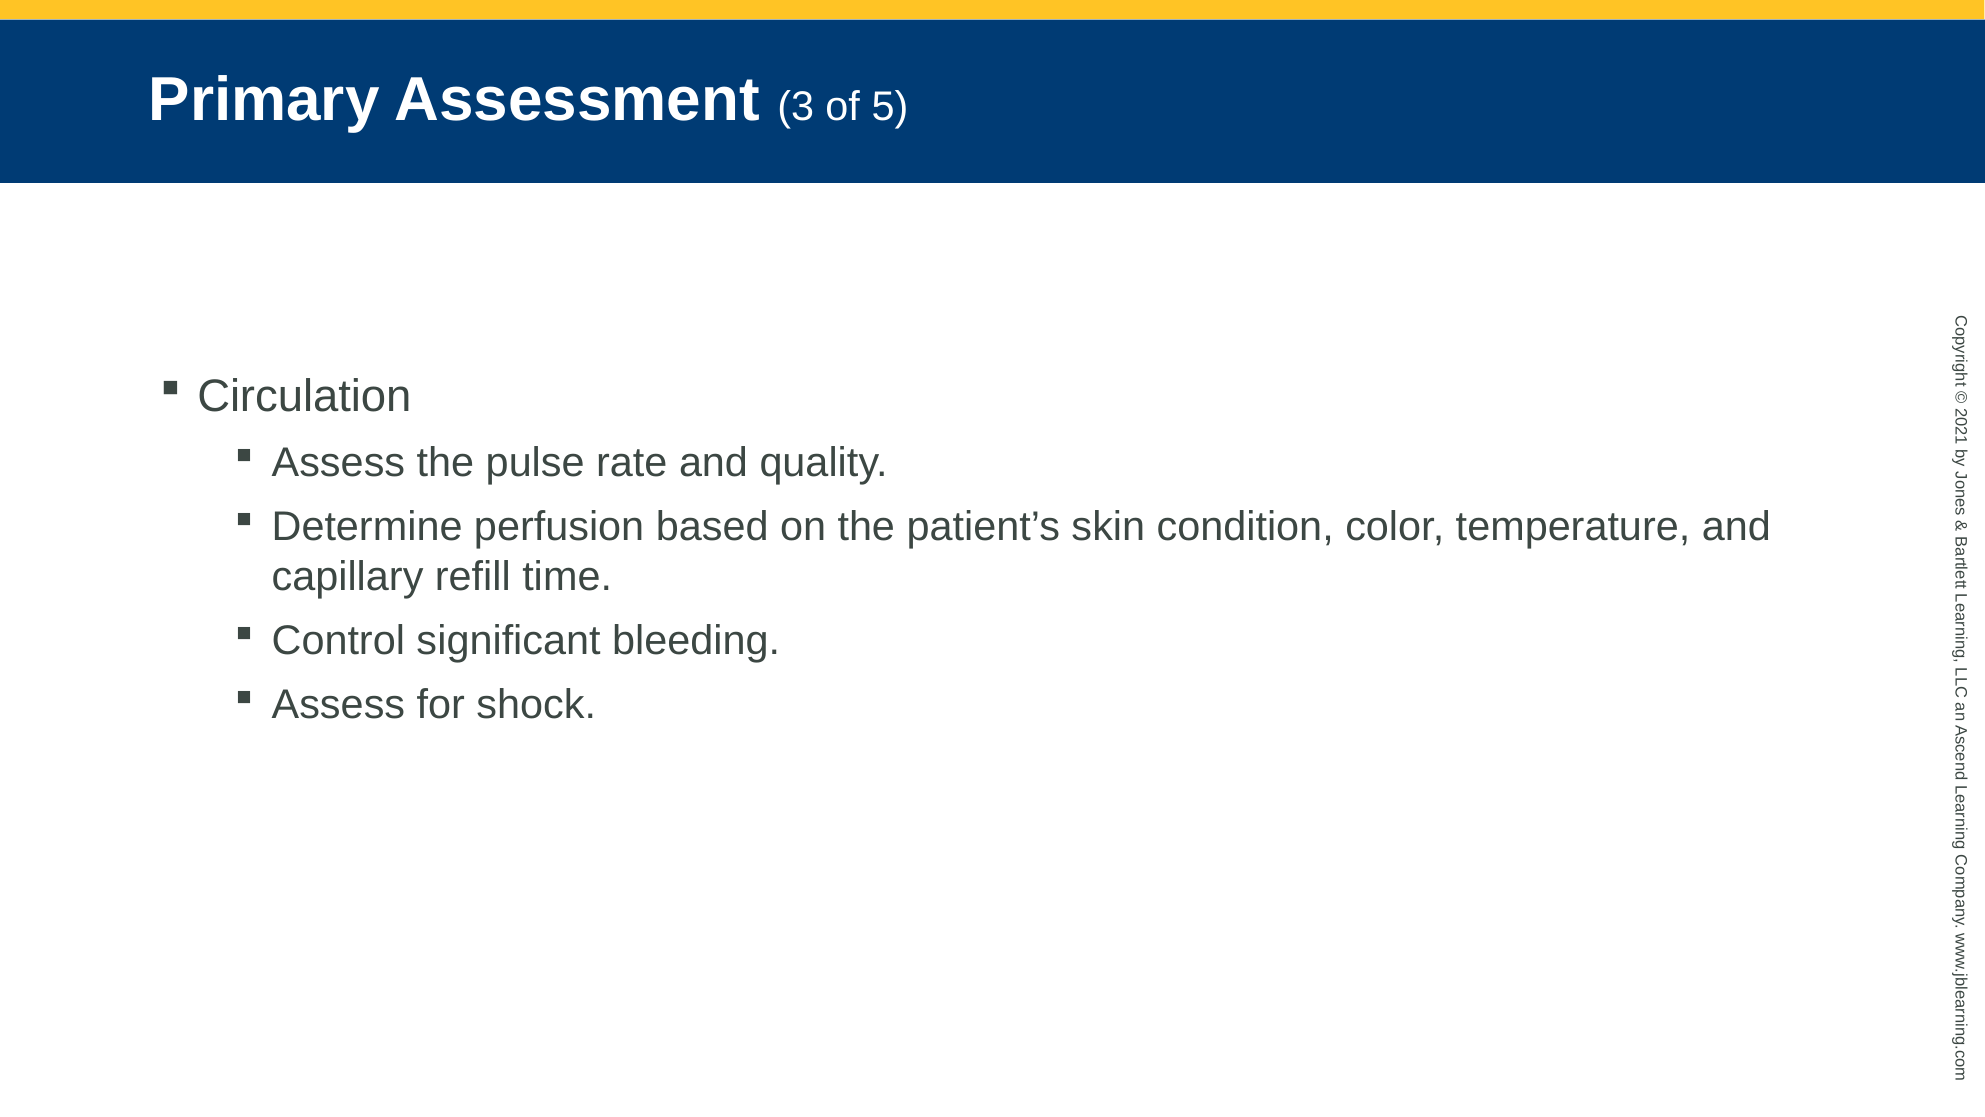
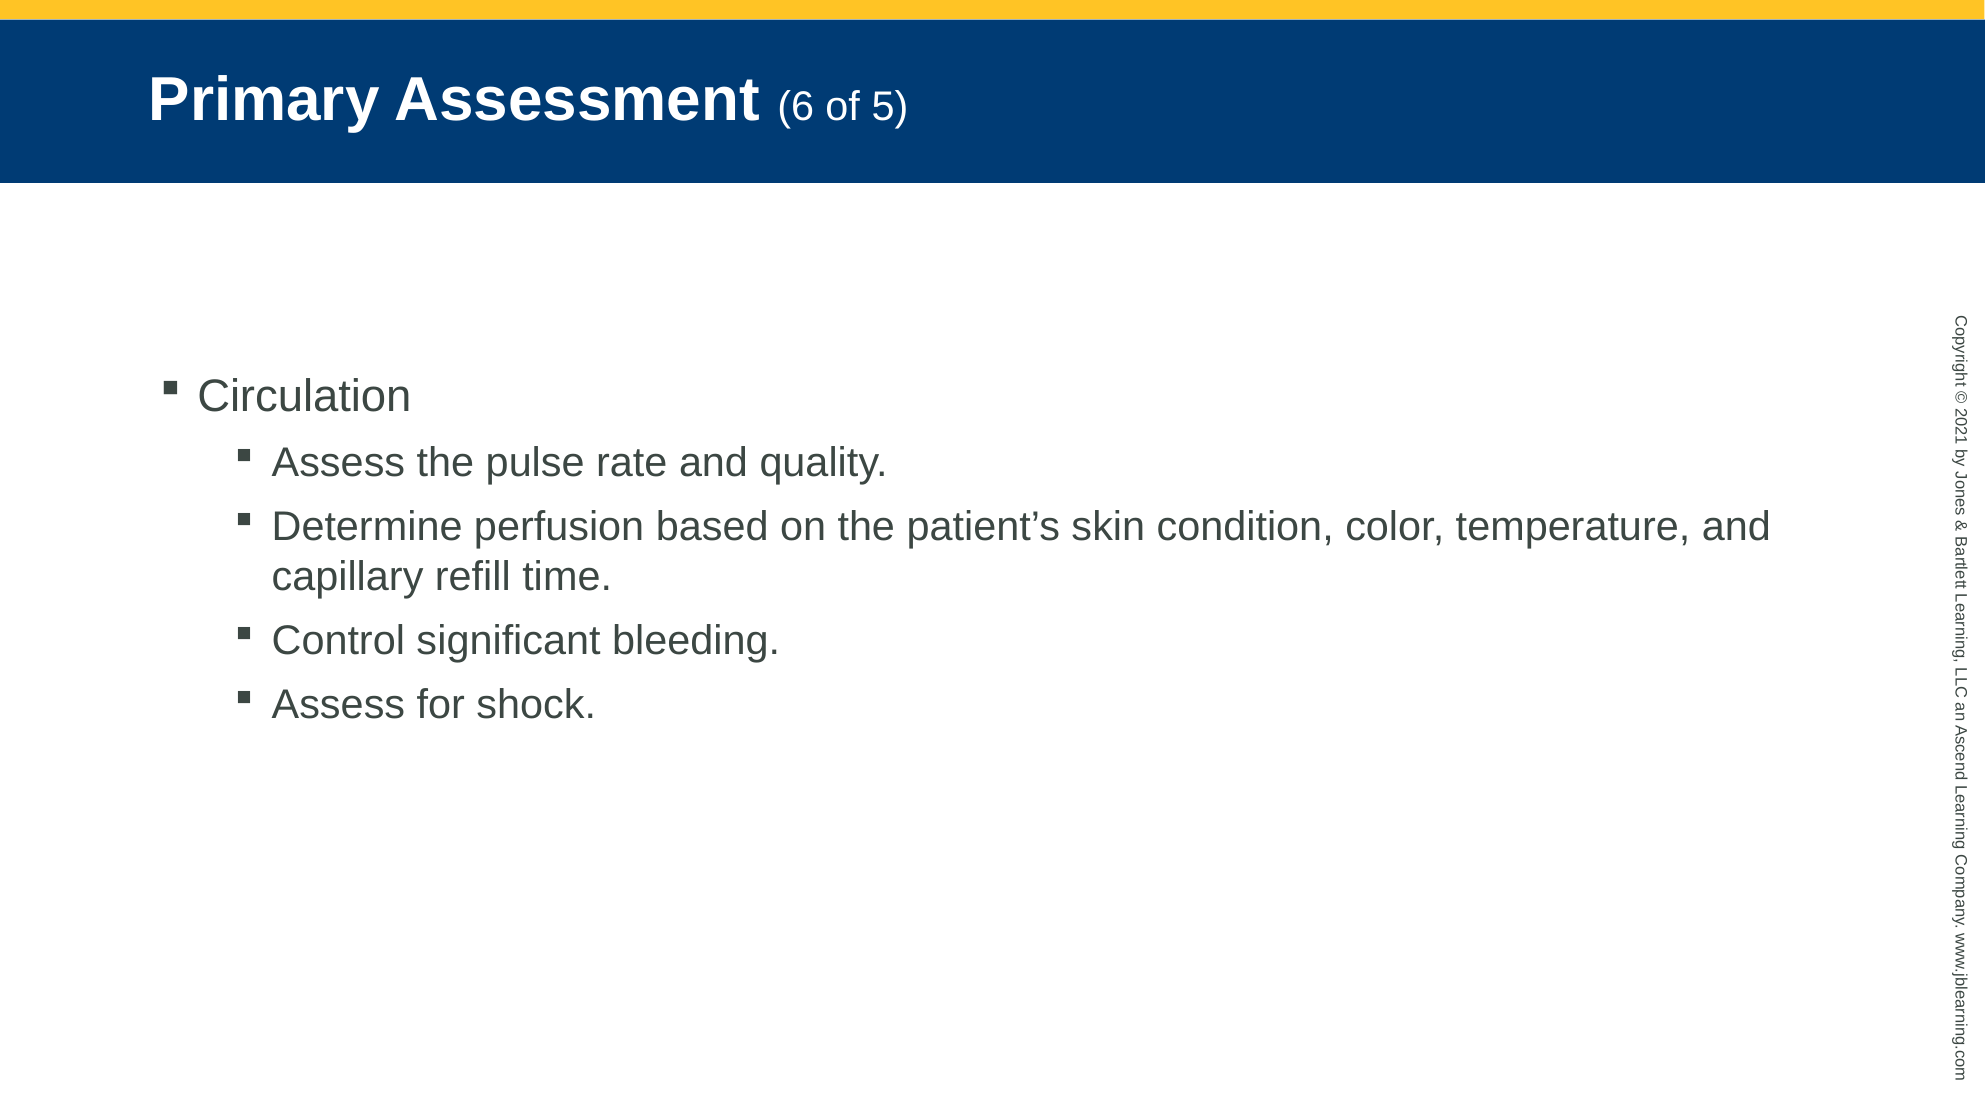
3: 3 -> 6
